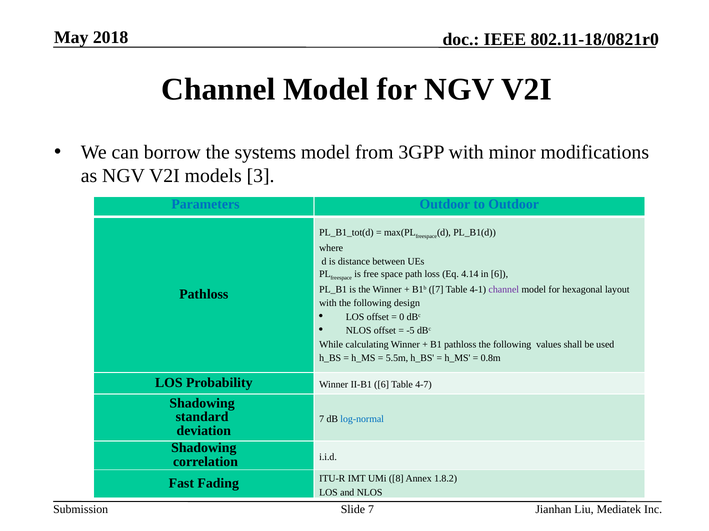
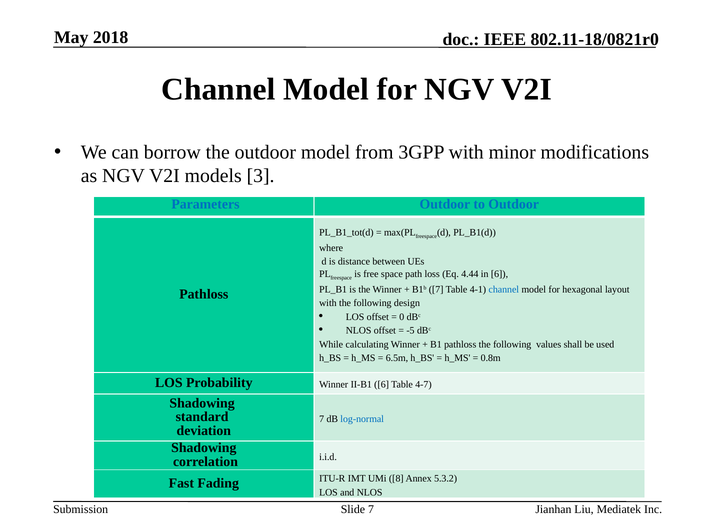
the systems: systems -> outdoor
4.14: 4.14 -> 4.44
channel at (504, 290) colour: purple -> blue
5.5m: 5.5m -> 6.5m
1.8.2: 1.8.2 -> 5.3.2
